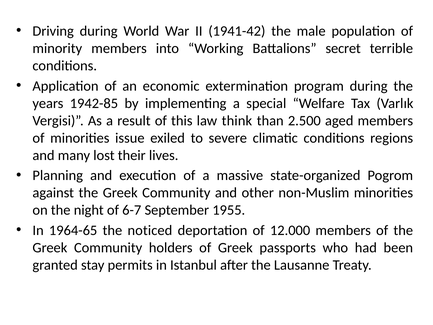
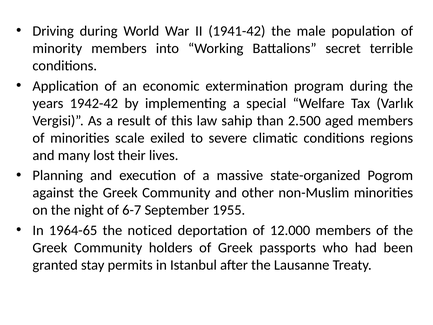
1942-85: 1942-85 -> 1942-42
think: think -> sahip
issue: issue -> scale
